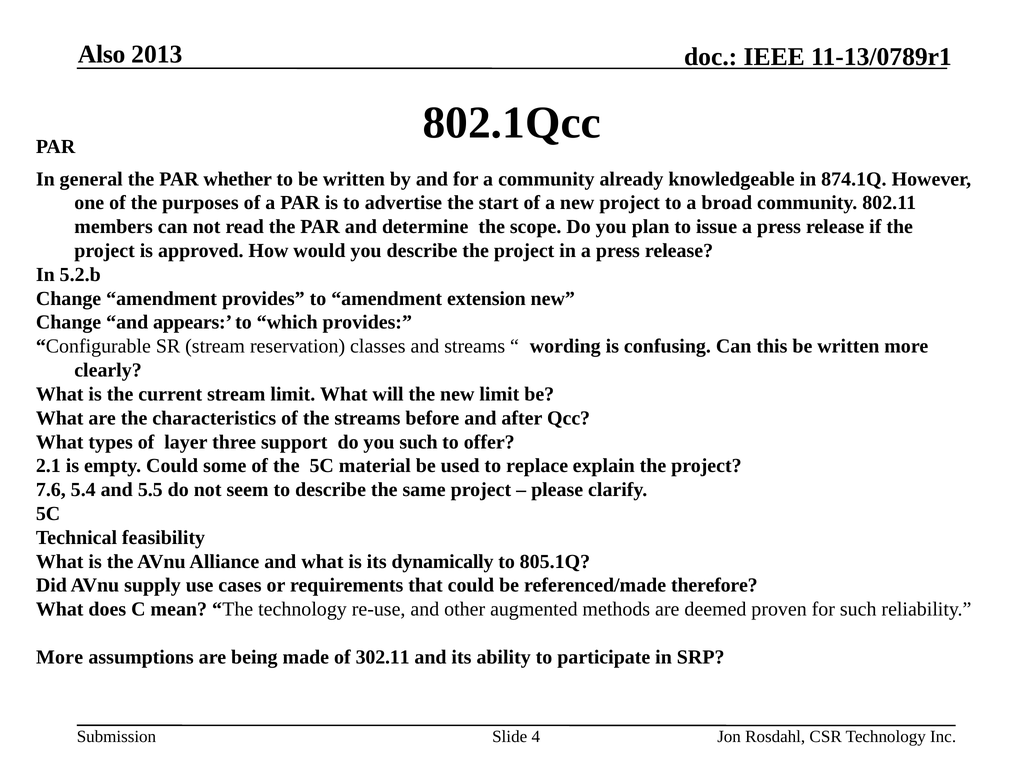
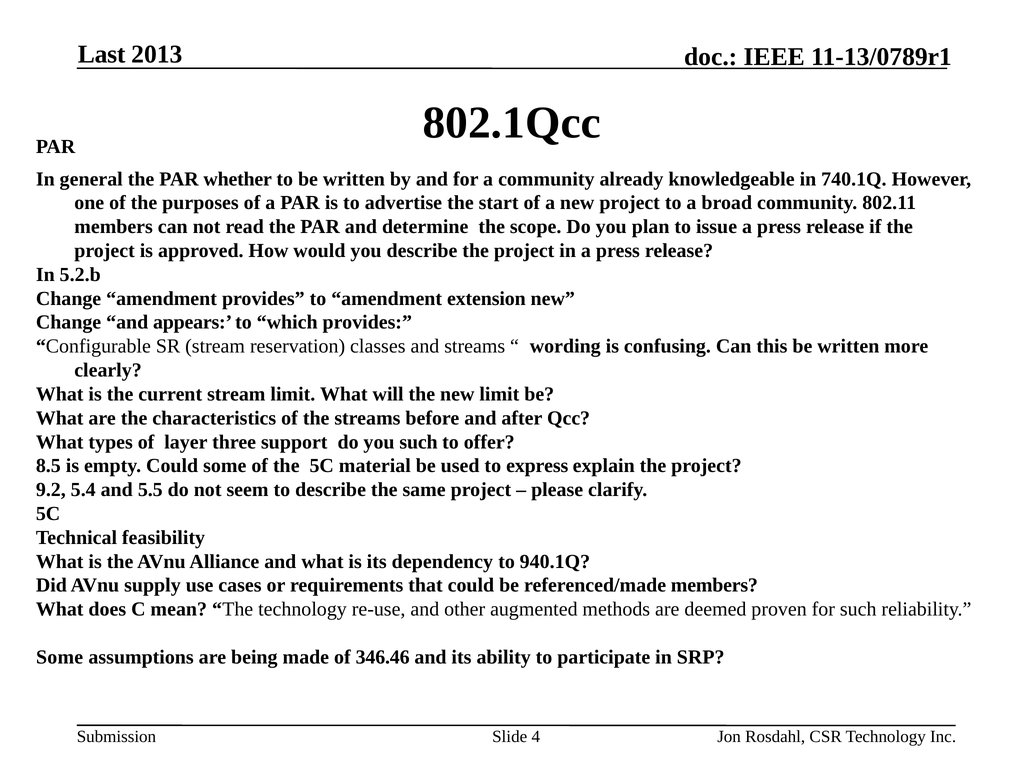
Also: Also -> Last
874.1Q: 874.1Q -> 740.1Q
2.1: 2.1 -> 8.5
replace: replace -> express
7.6: 7.6 -> 9.2
dynamically: dynamically -> dependency
805.1Q: 805.1Q -> 940.1Q
referenced/made therefore: therefore -> members
More at (60, 657): More -> Some
302.11: 302.11 -> 346.46
